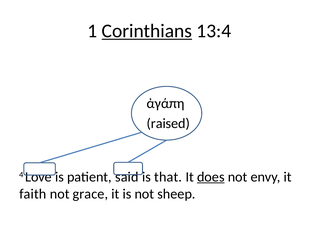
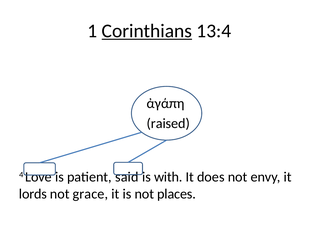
that: that -> with
does underline: present -> none
faith: faith -> lords
sheep: sheep -> places
